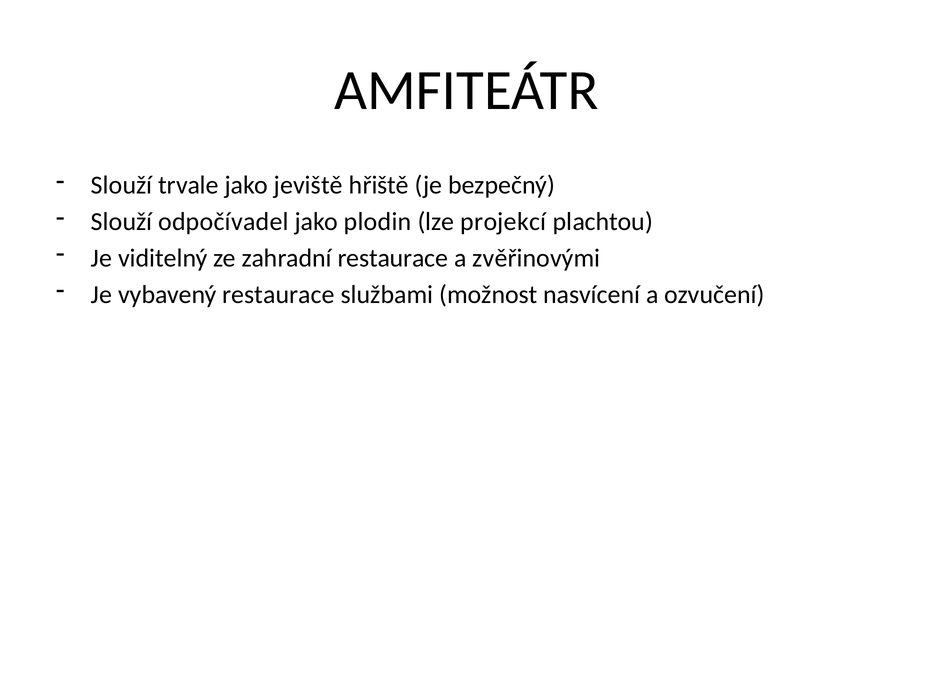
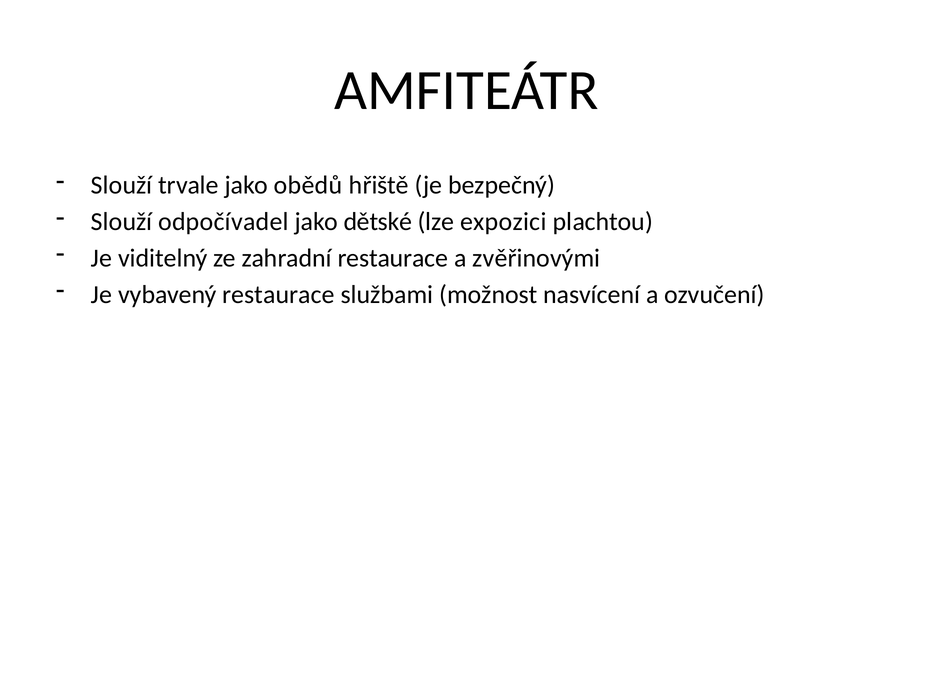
jeviště: jeviště -> obědů
plodin: plodin -> dětské
projekcí: projekcí -> expozici
